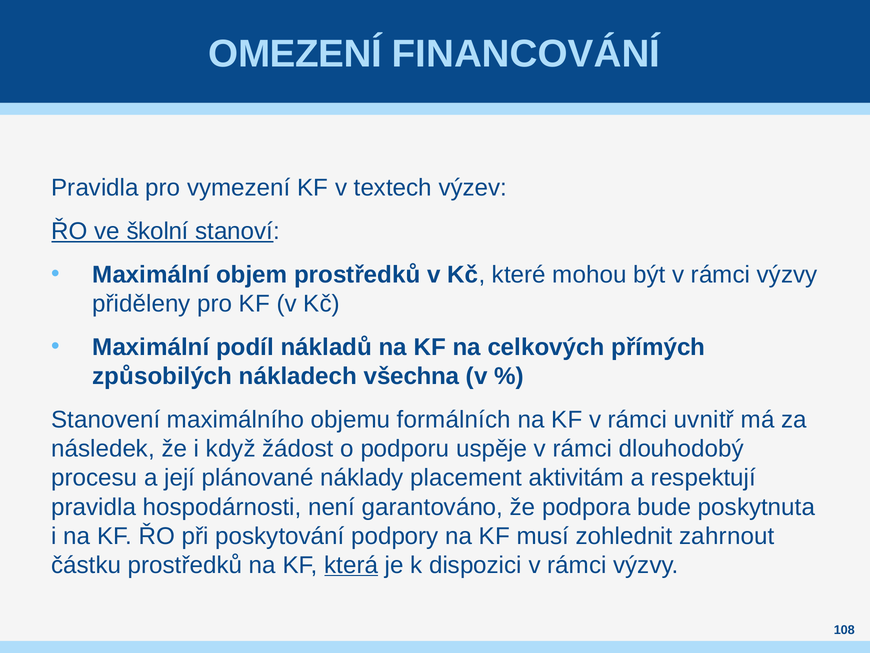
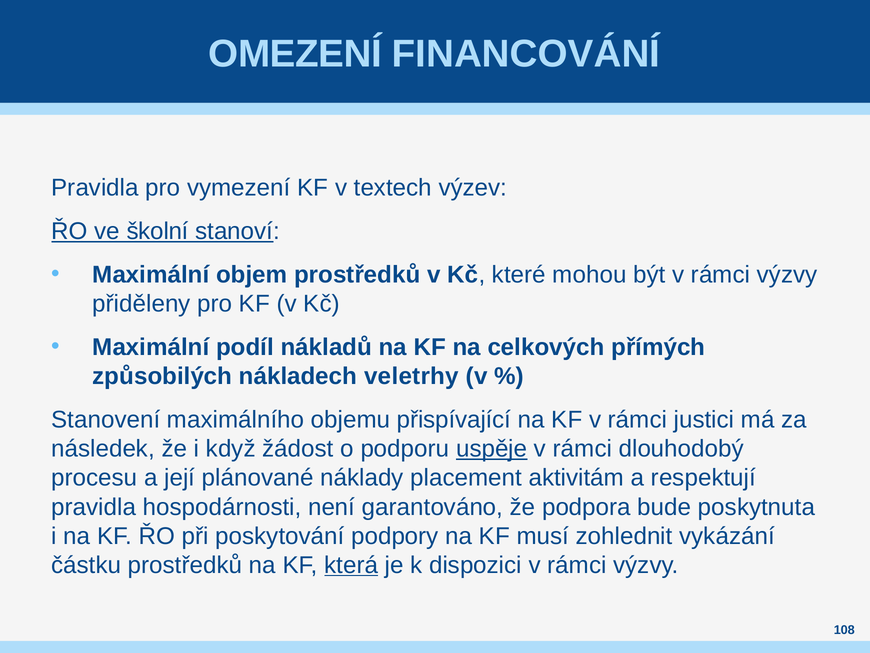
všechna: všechna -> veletrhy
formálních: formálních -> přispívající
uvnitř: uvnitř -> justici
uspěje underline: none -> present
zahrnout: zahrnout -> vykázání
